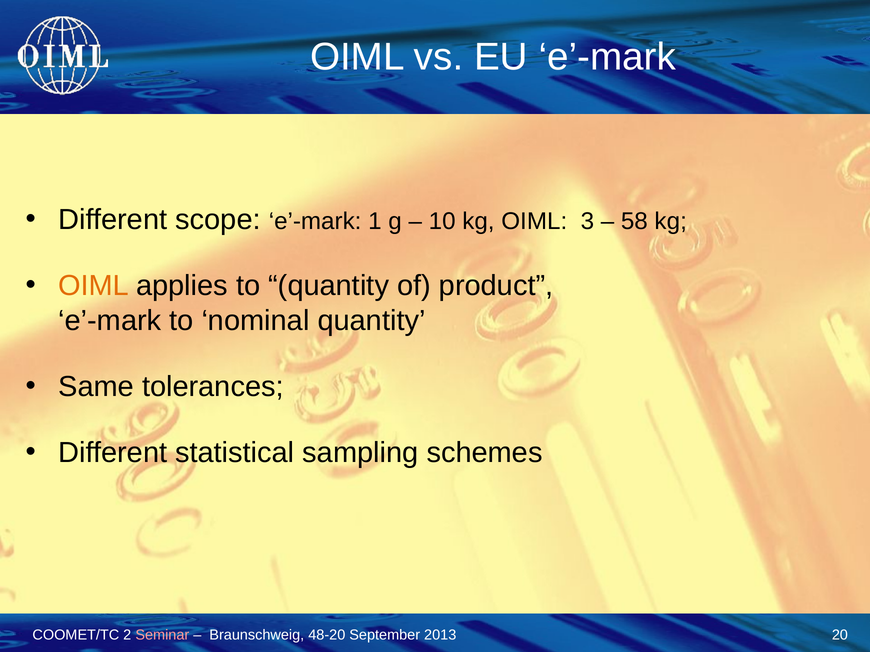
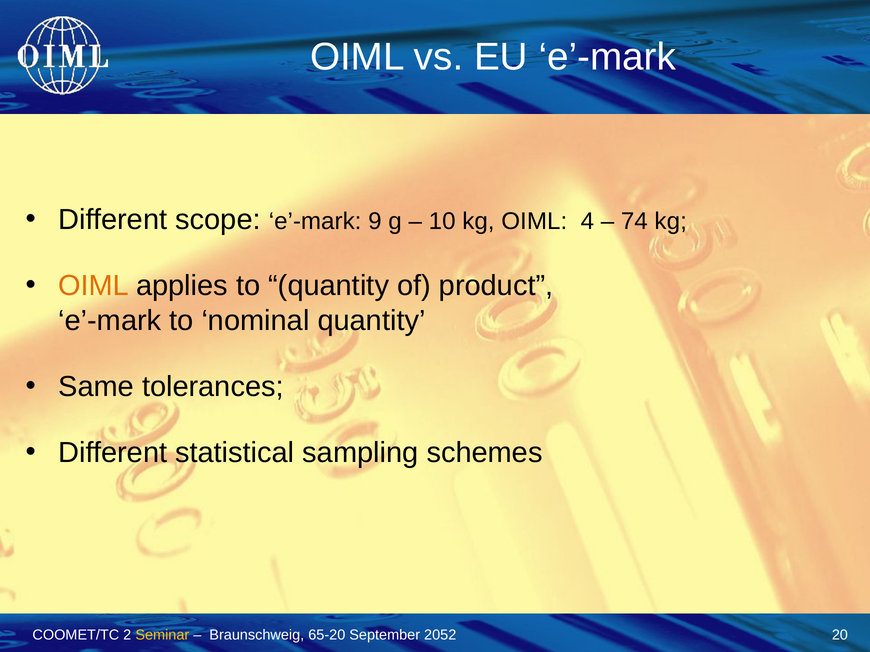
1: 1 -> 9
3: 3 -> 4
58: 58 -> 74
Seminar colour: pink -> yellow
48-20: 48-20 -> 65-20
2013: 2013 -> 2052
